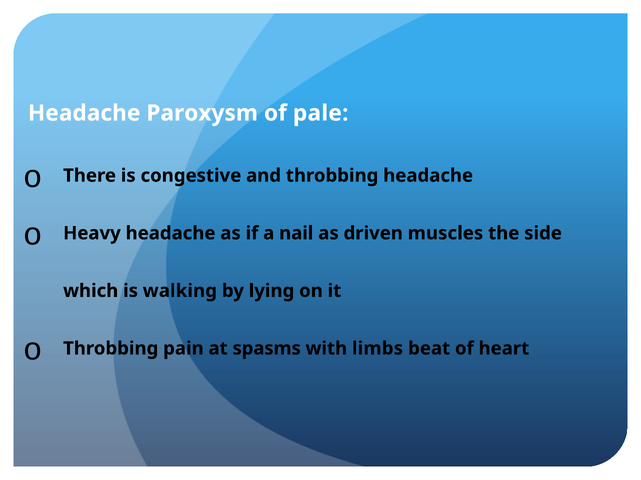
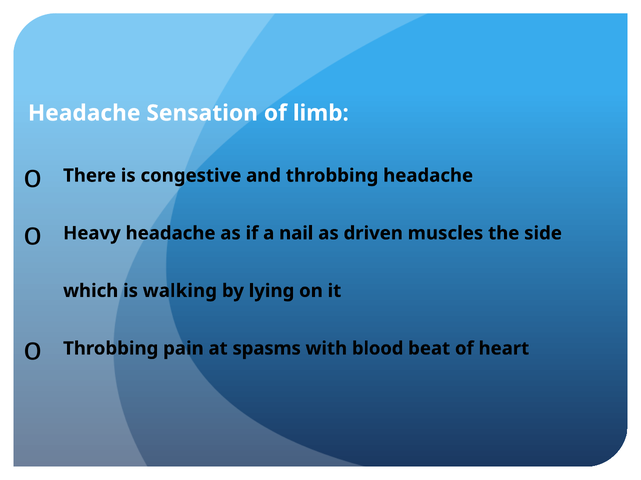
Paroxysm: Paroxysm -> Sensation
pale: pale -> limb
limbs: limbs -> blood
